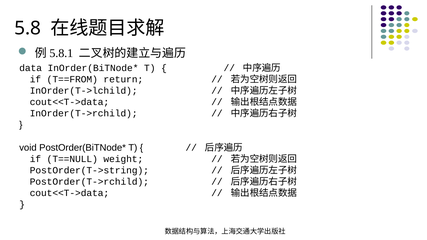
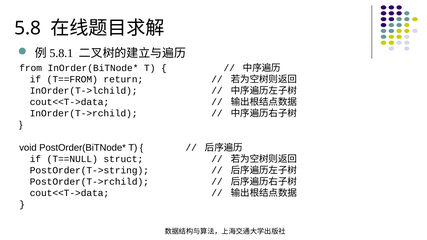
data: data -> from
weight: weight -> struct
